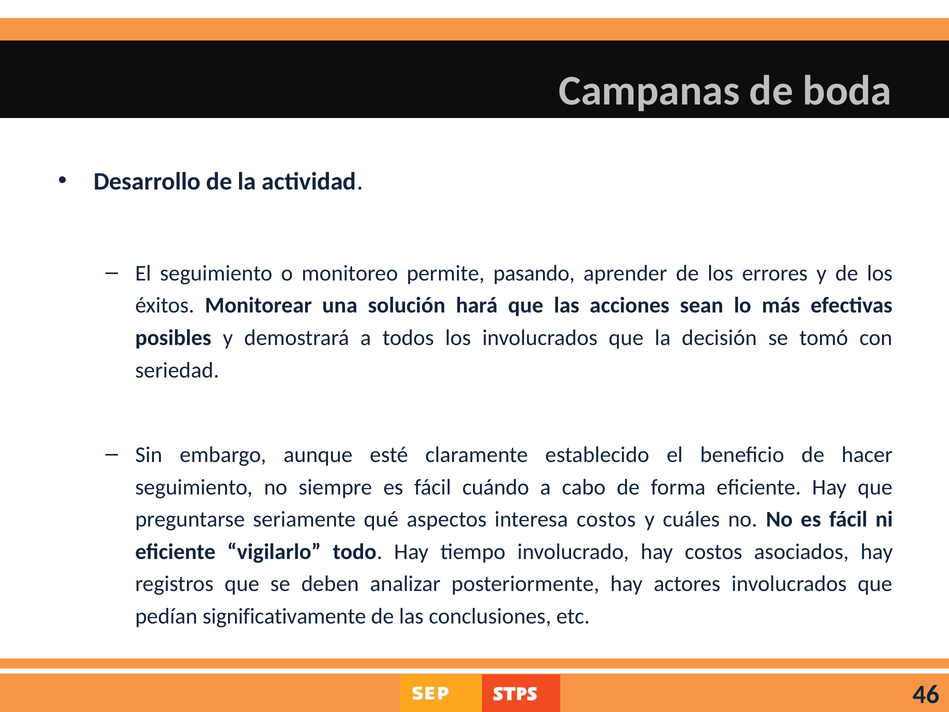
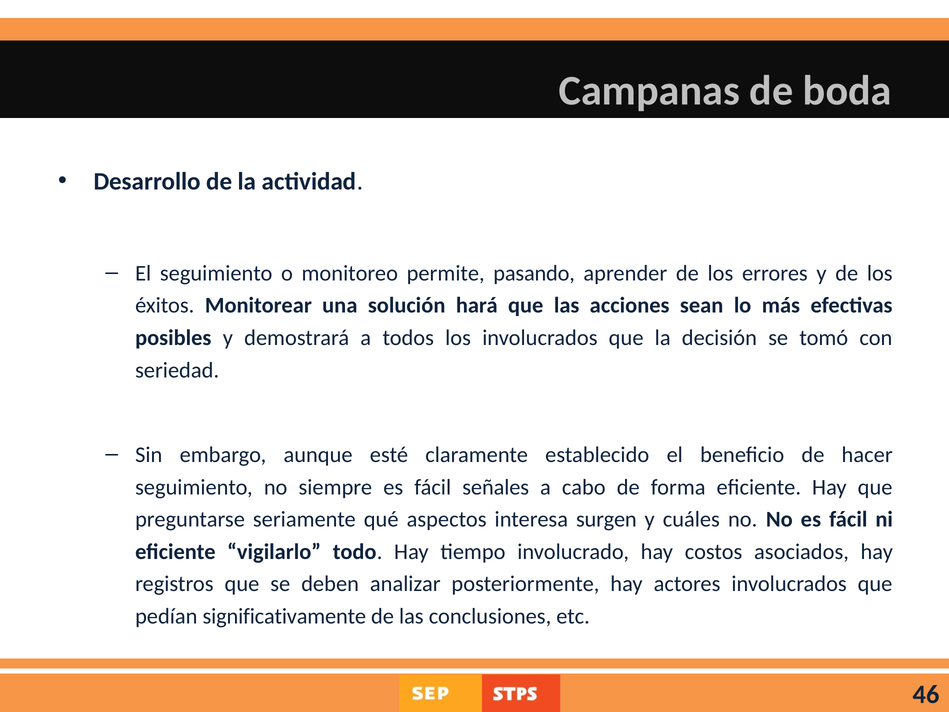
cuándo: cuándo -> señales
interesa costos: costos -> surgen
